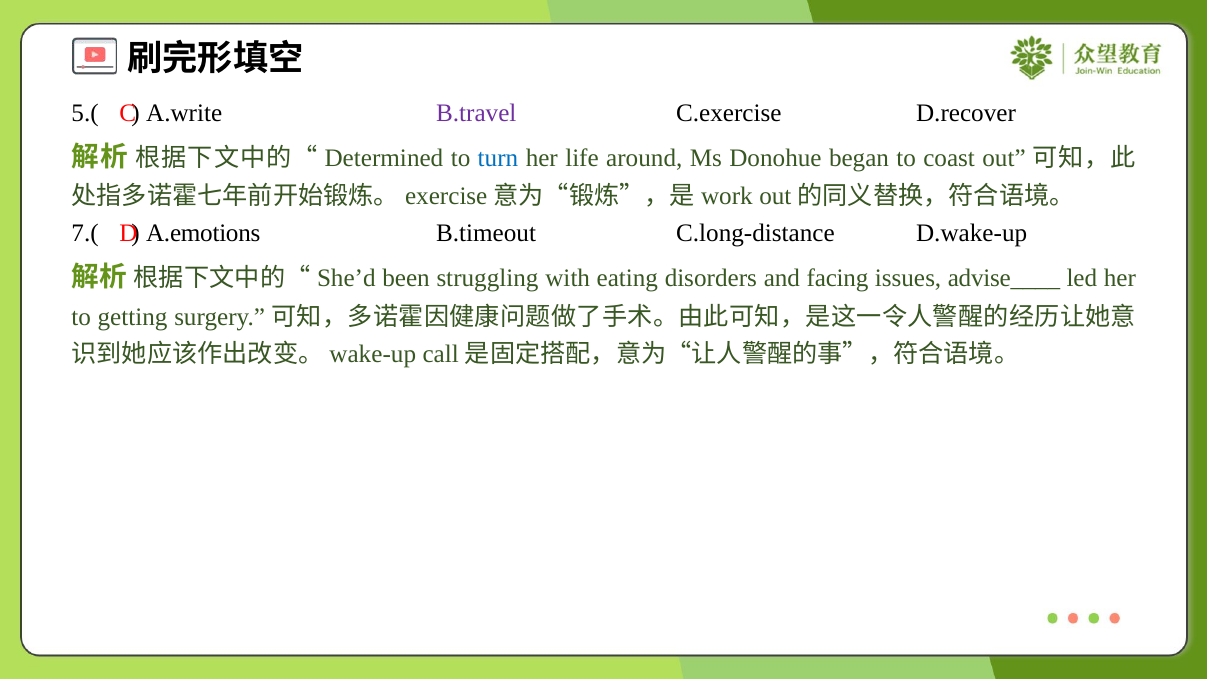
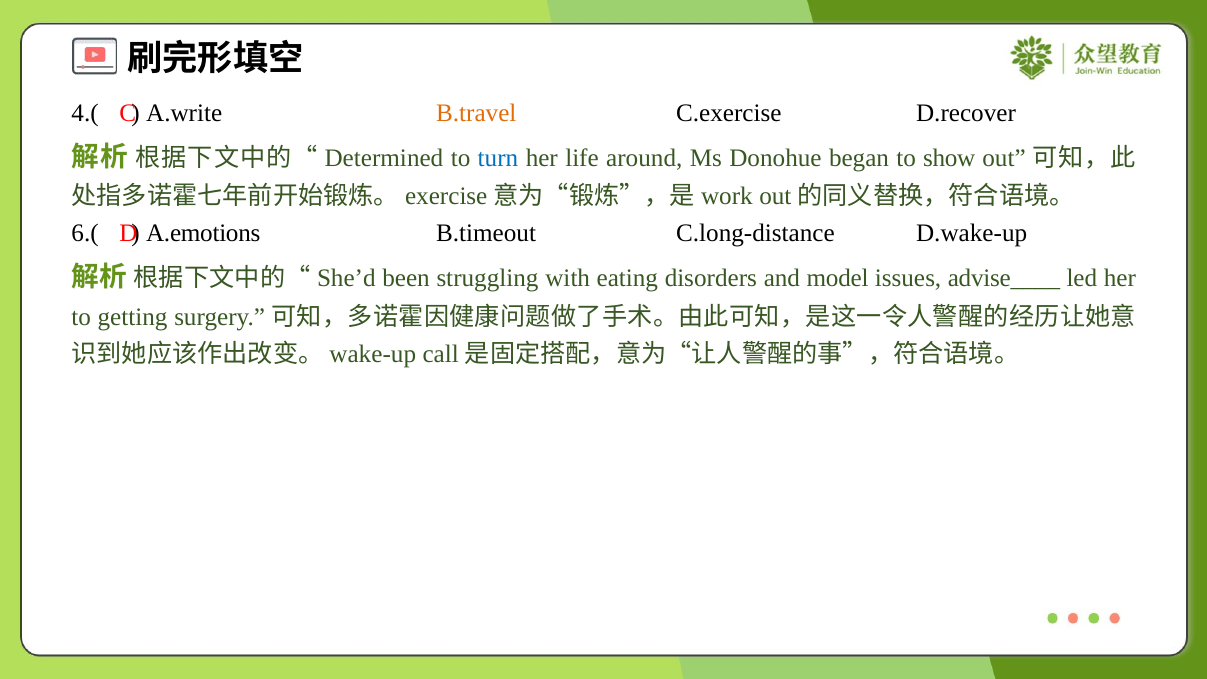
5.(: 5.( -> 4.(
B.travel colour: purple -> orange
coast: coast -> show
7.(: 7.( -> 6.(
facing: facing -> model
